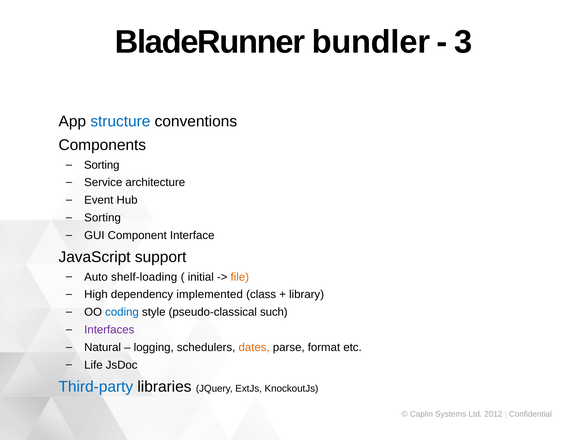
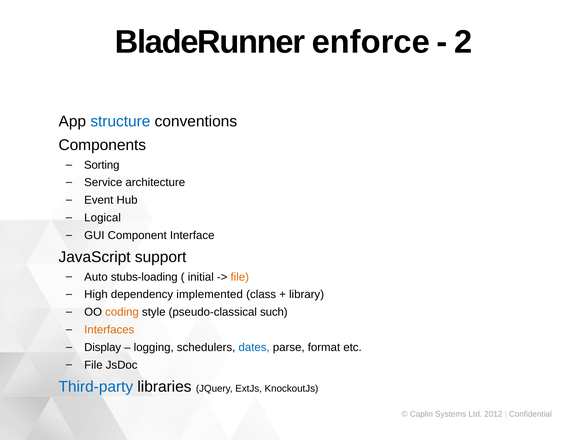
bundler: bundler -> enforce
3: 3 -> 2
Sorting at (103, 218): Sorting -> Logical
shelf-loading: shelf-loading -> stubs-loading
coding colour: blue -> orange
Interfaces colour: purple -> orange
Natural: Natural -> Display
dates colour: orange -> blue
Life at (93, 365): Life -> File
